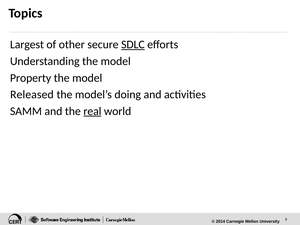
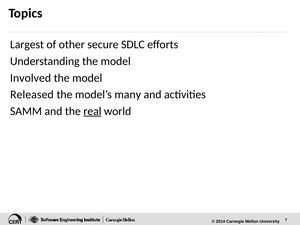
SDLC underline: present -> none
Property: Property -> Involved
doing: doing -> many
